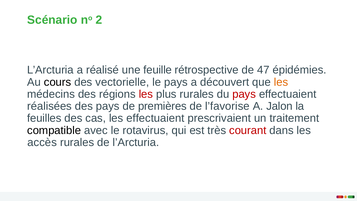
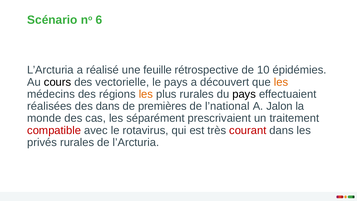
2: 2 -> 6
47: 47 -> 10
les at (146, 94) colour: red -> orange
pays at (244, 94) colour: red -> black
des pays: pays -> dans
l’favorise: l’favorise -> l’national
feuilles: feuilles -> monde
les effectuaient: effectuaient -> séparément
compatible colour: black -> red
accès: accès -> privés
